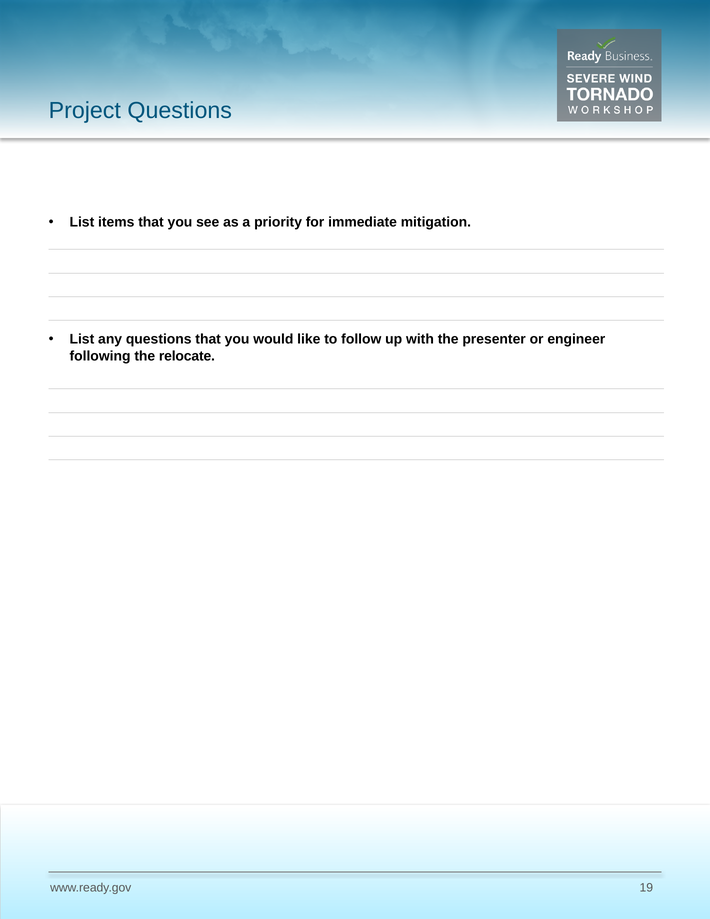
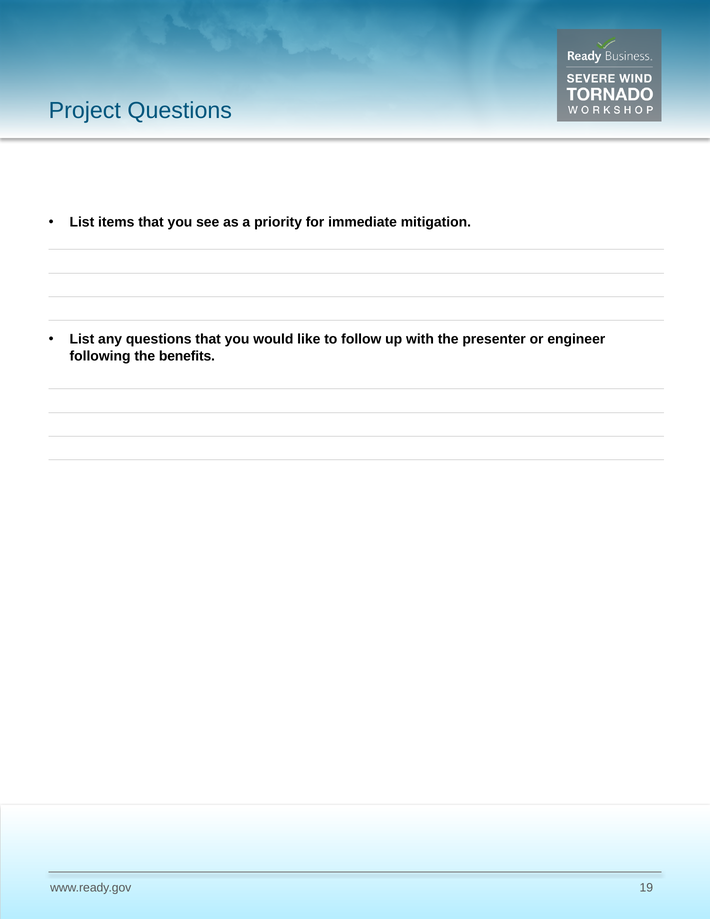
relocate: relocate -> benefits
